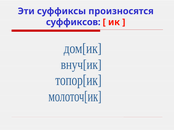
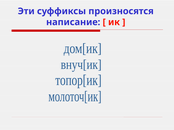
суффиксов: суффиксов -> написание
